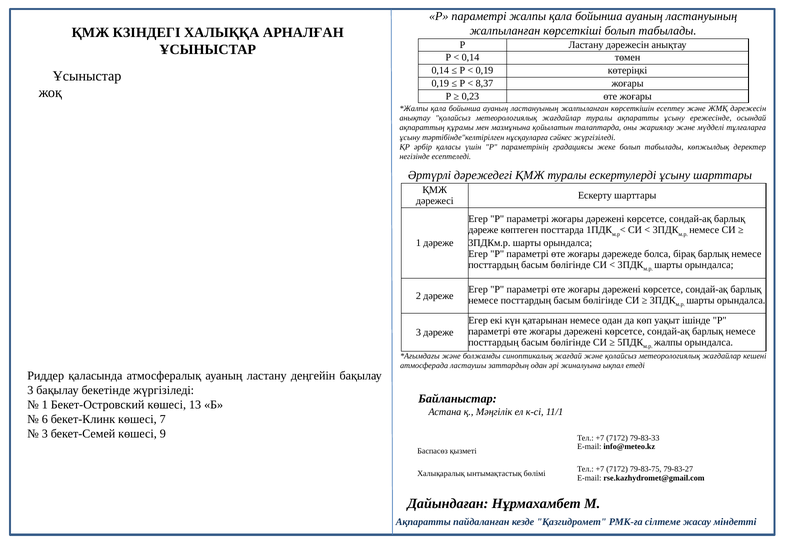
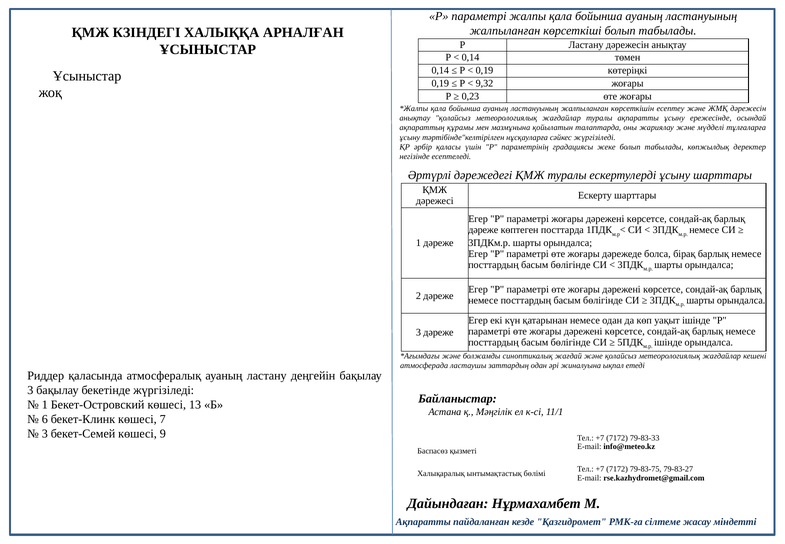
8,37: 8,37 -> 9,32
жалпы at (668, 342): жалпы -> ішінде
